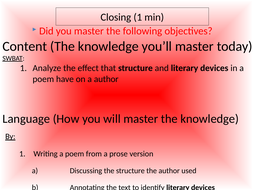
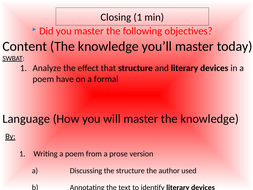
a author: author -> formal
